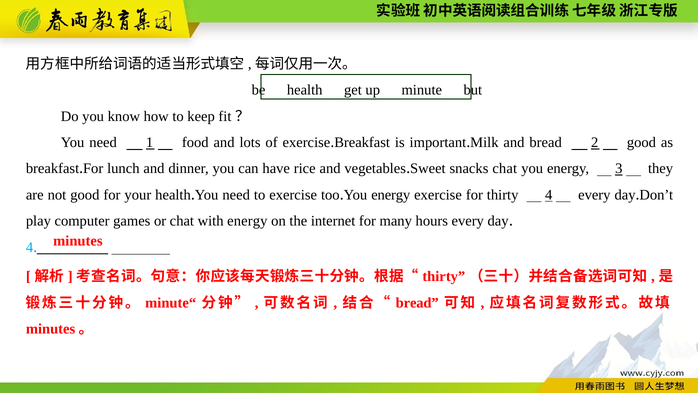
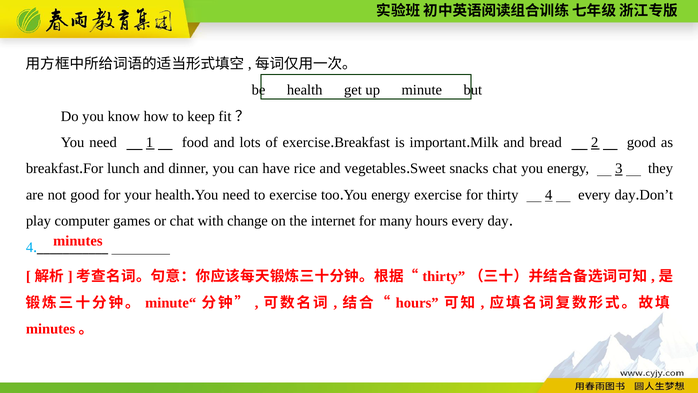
with energy: energy -> change
bread at (417, 303): bread -> hours
